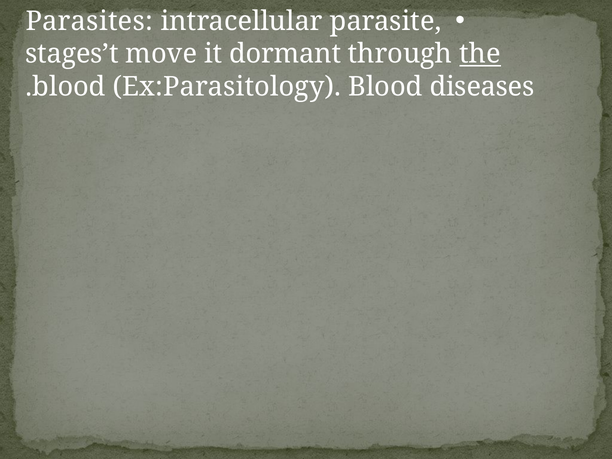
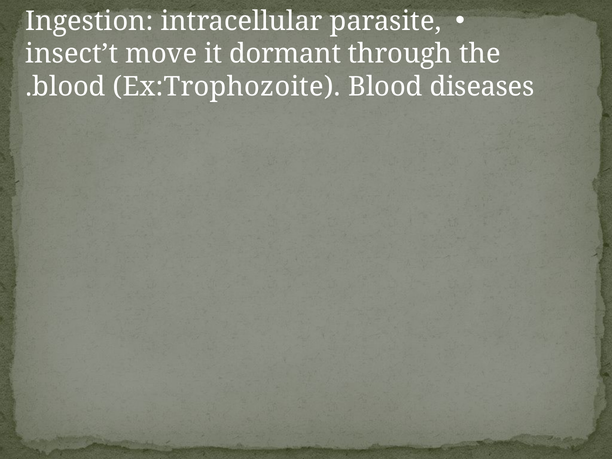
Parasites: Parasites -> Ingestion
stages’t: stages’t -> insect’t
the underline: present -> none
Ex:Parasitology: Ex:Parasitology -> Ex:Trophozoite
